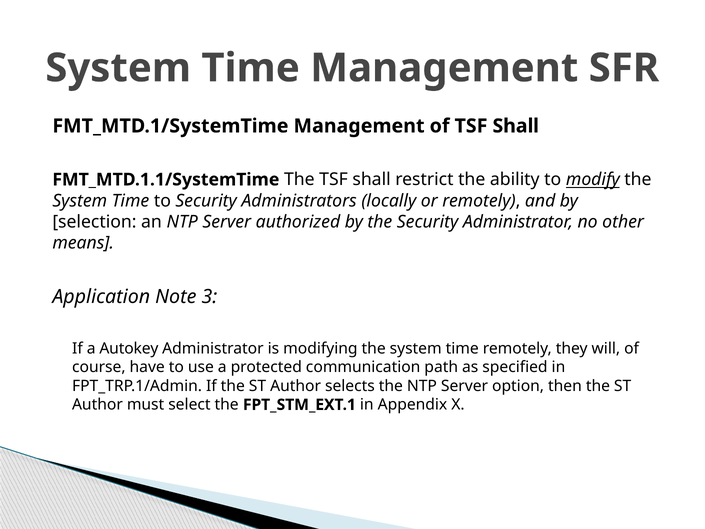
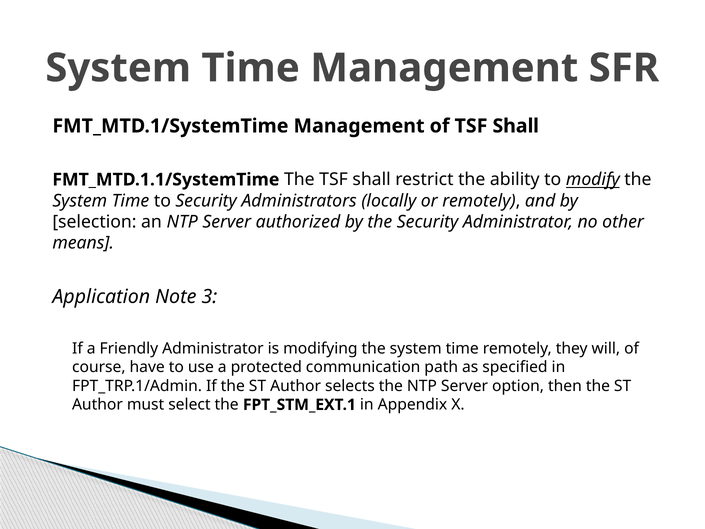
Autokey: Autokey -> Friendly
